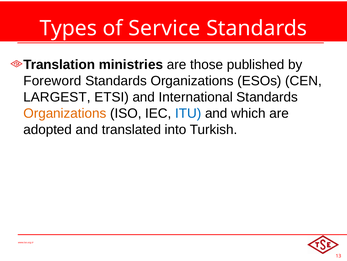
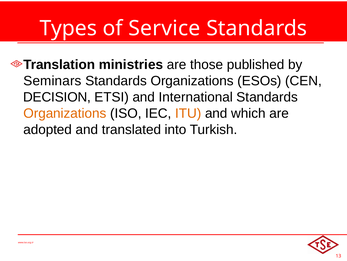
Foreword: Foreword -> Seminars
LARGEST: LARGEST -> DECISION
ITU colour: blue -> orange
